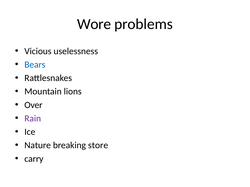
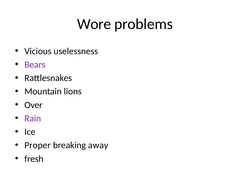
Bears colour: blue -> purple
Nature: Nature -> Proper
store: store -> away
carry: carry -> fresh
